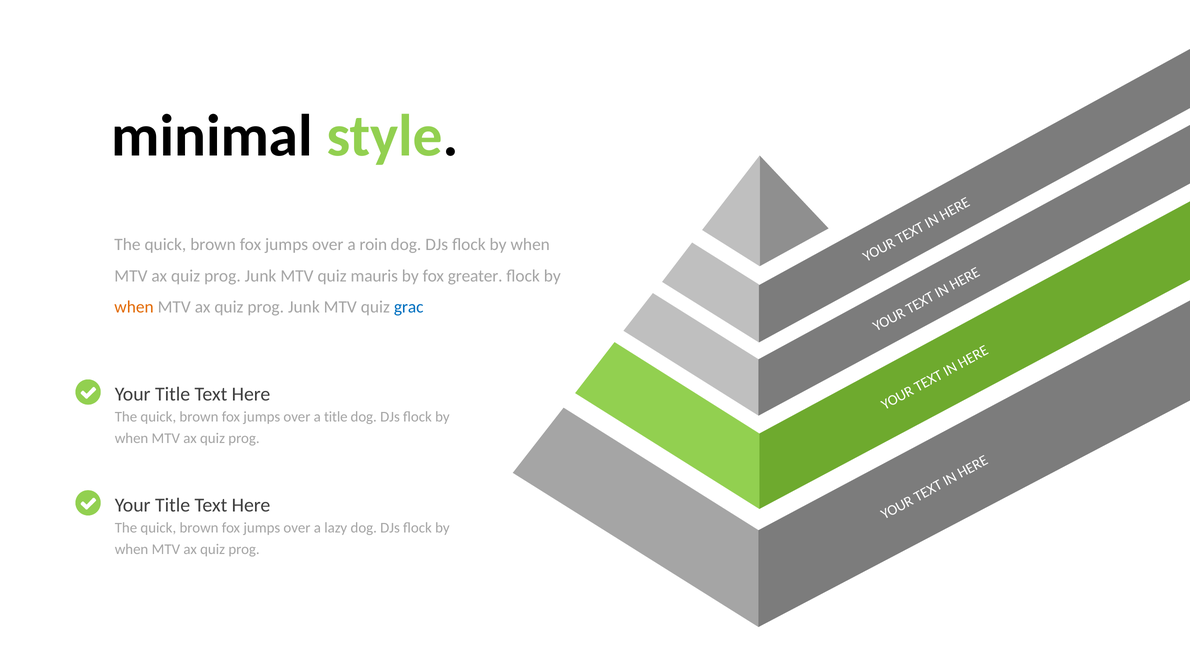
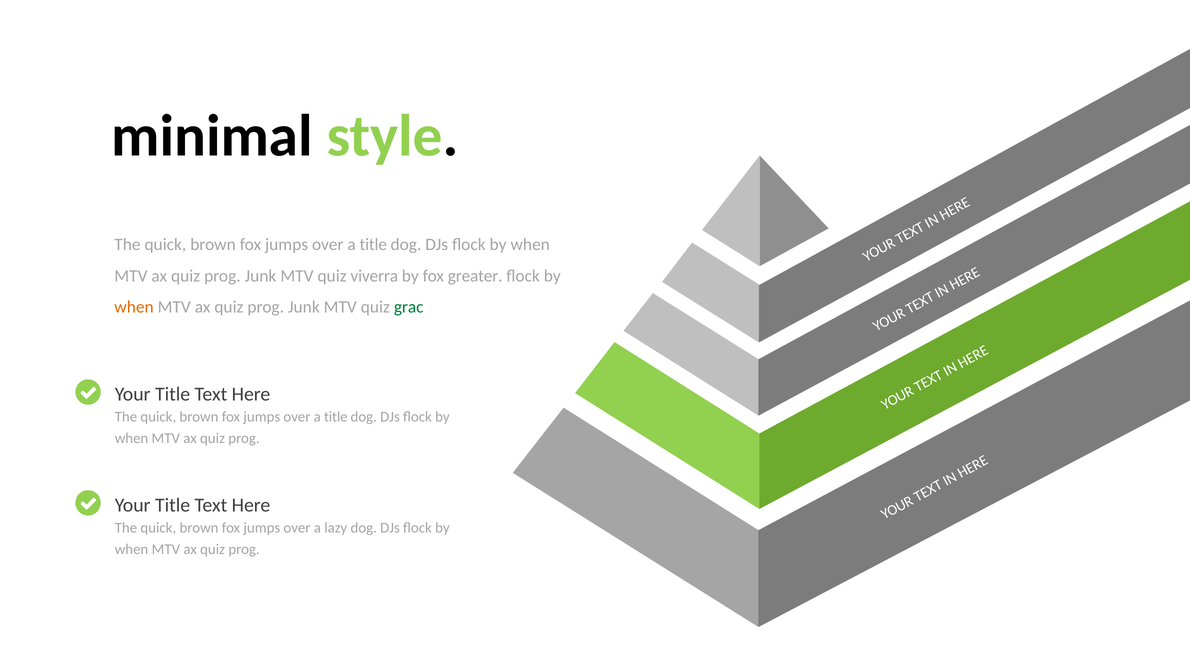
roin at (373, 245): roin -> title
mauris: mauris -> viverra
grac colour: blue -> green
